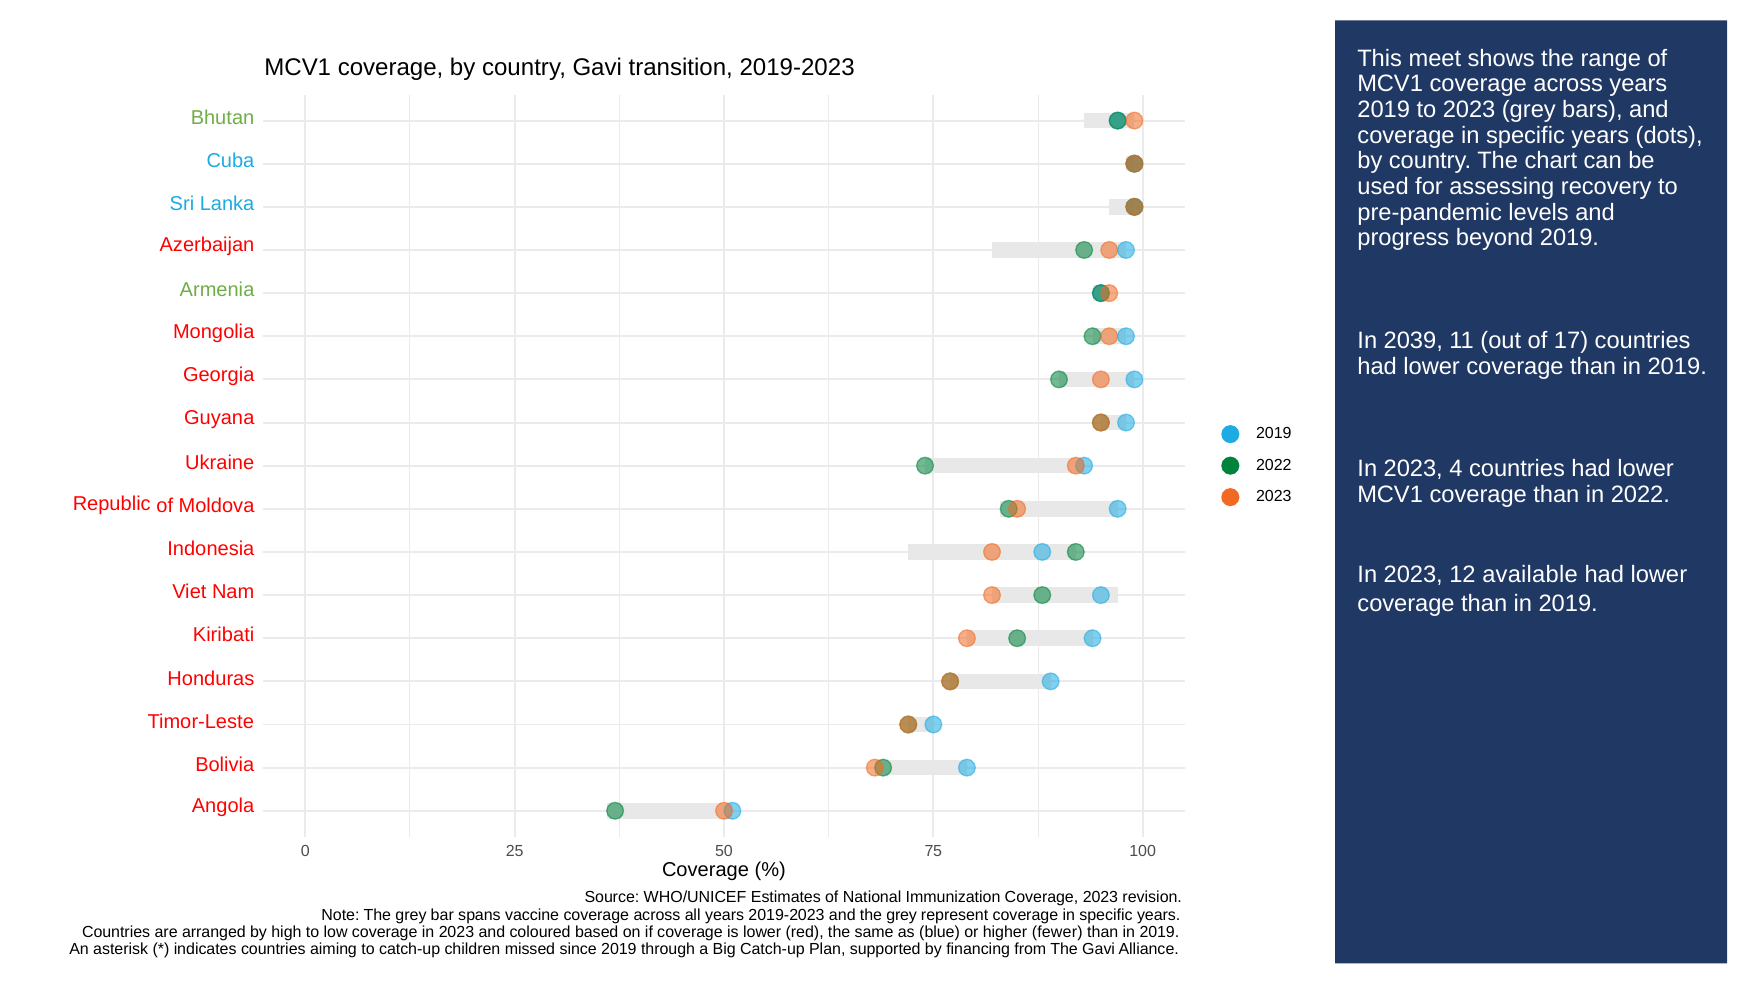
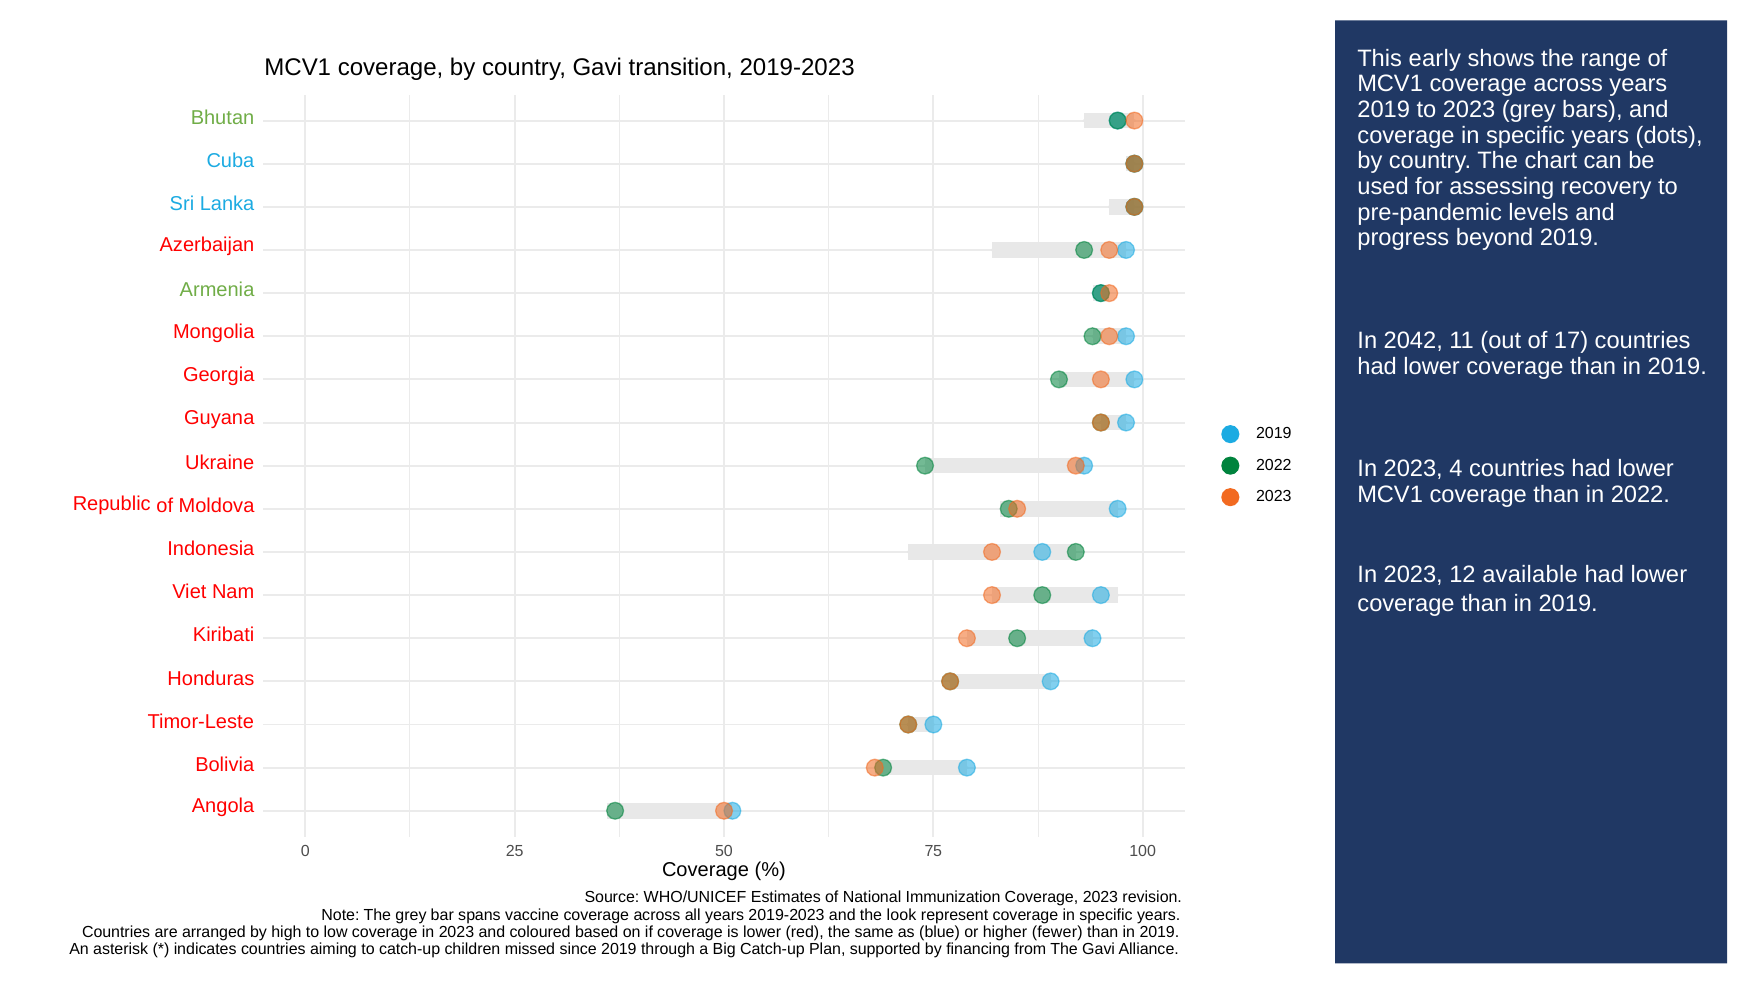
meet: meet -> early
2039: 2039 -> 2042
and the grey: grey -> look
